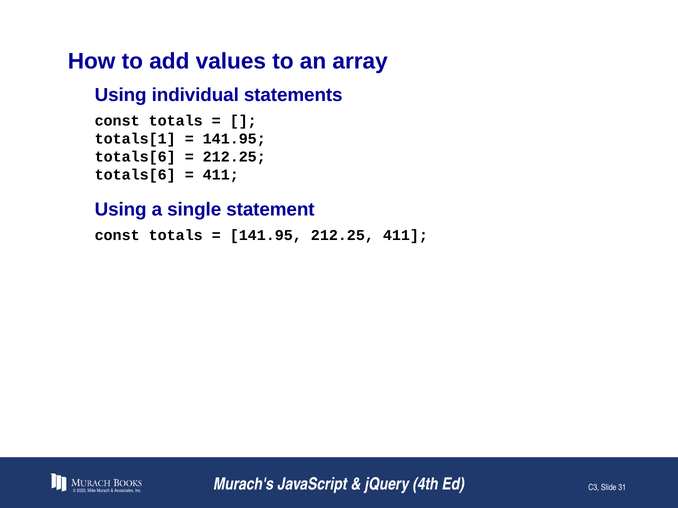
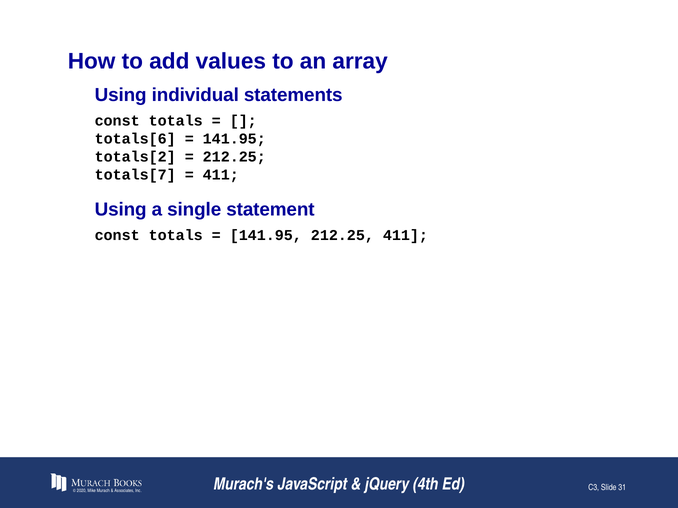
totals[1: totals[1 -> totals[6
totals[6 at (135, 157): totals[6 -> totals[2
totals[6 at (135, 175): totals[6 -> totals[7
